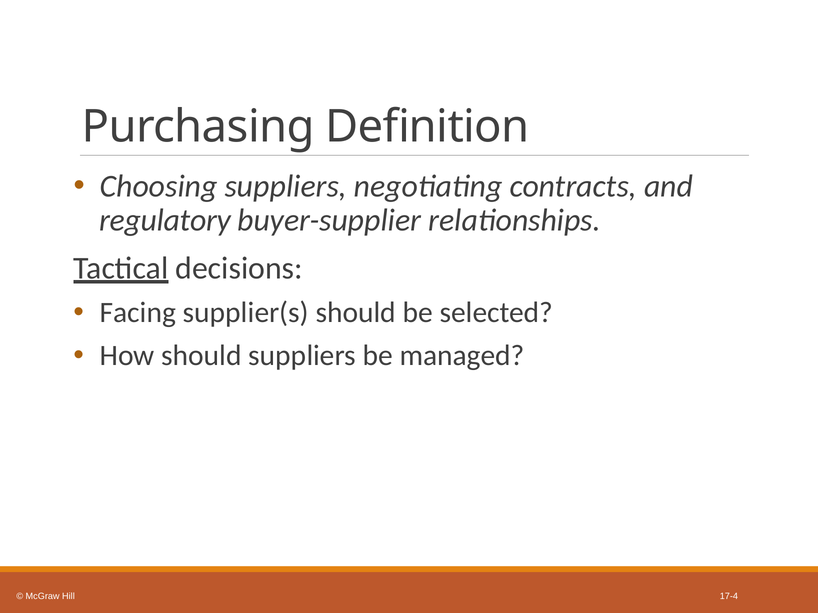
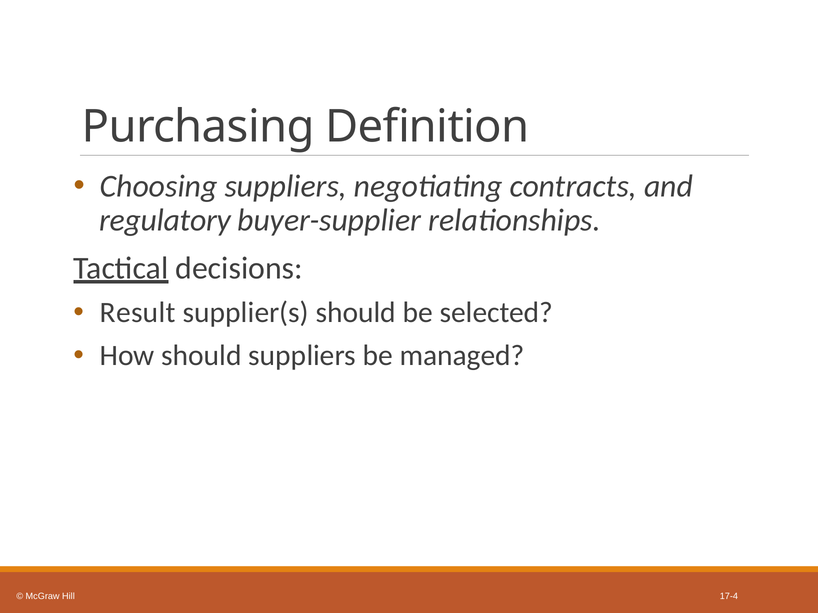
Facing: Facing -> Result
